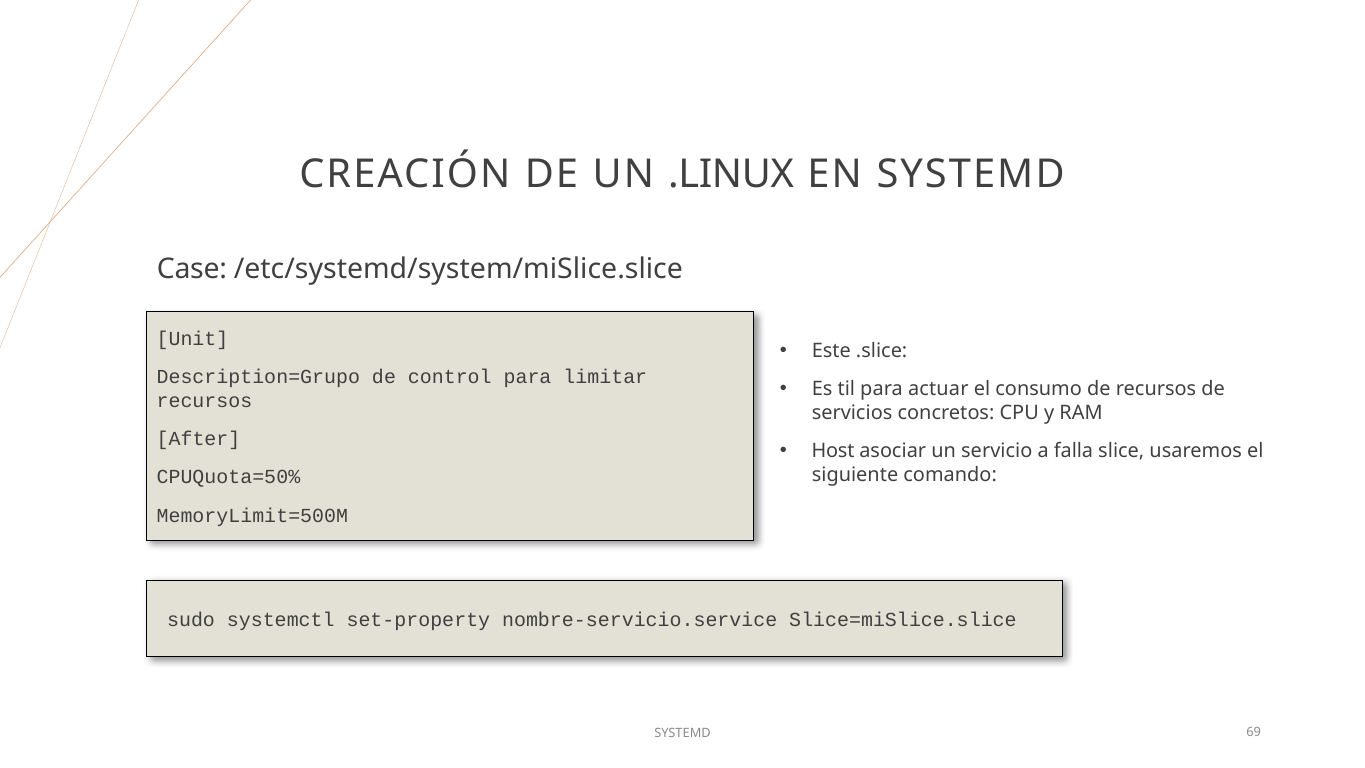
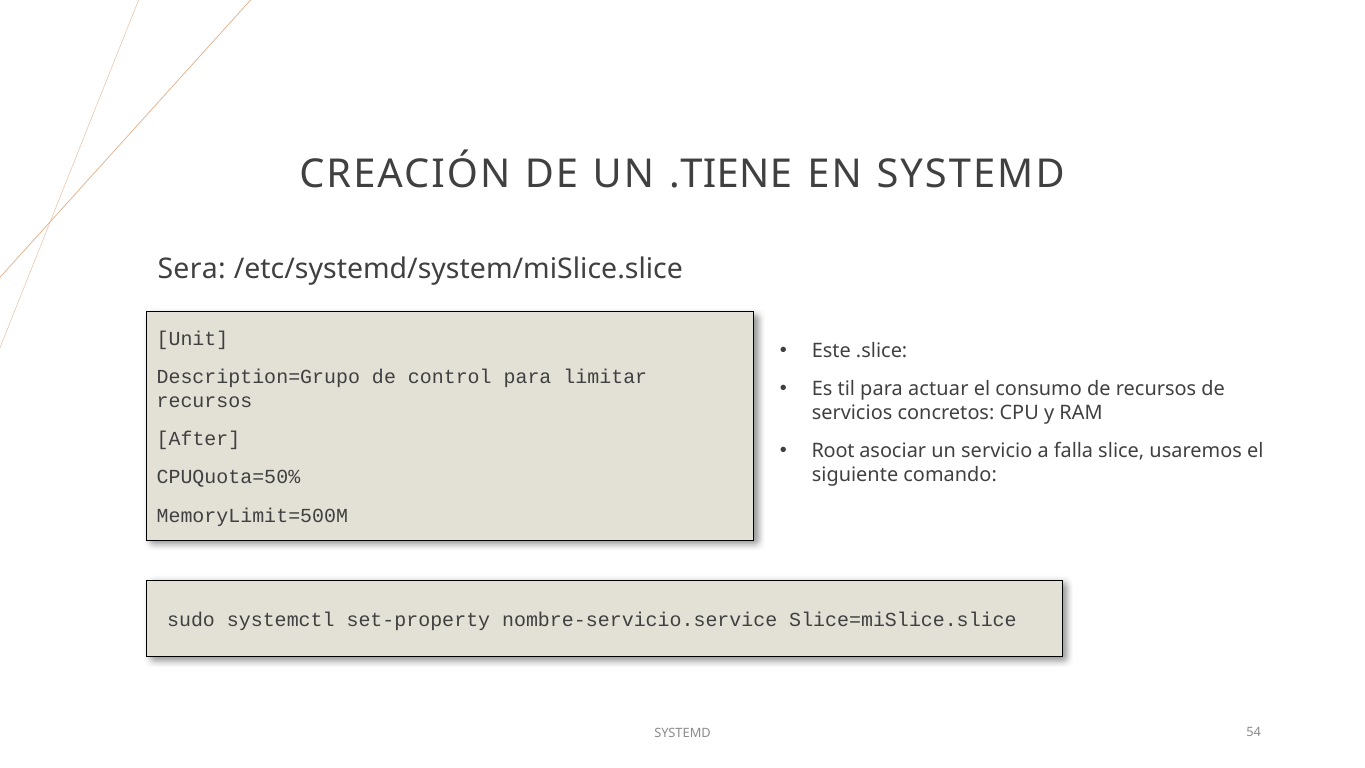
.LINUX: .LINUX -> .TIENE
Case: Case -> Sera
Host: Host -> Root
69: 69 -> 54
